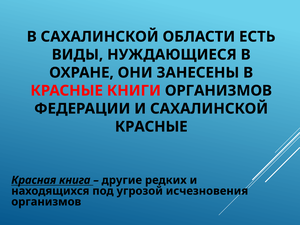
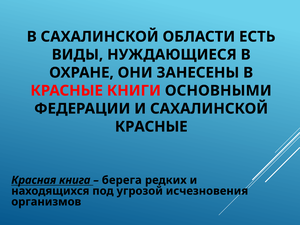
КНИГИ ОРГАНИЗМОВ: ОРГАНИЗМОВ -> ОСНОВНЫМИ
другие: другие -> берега
